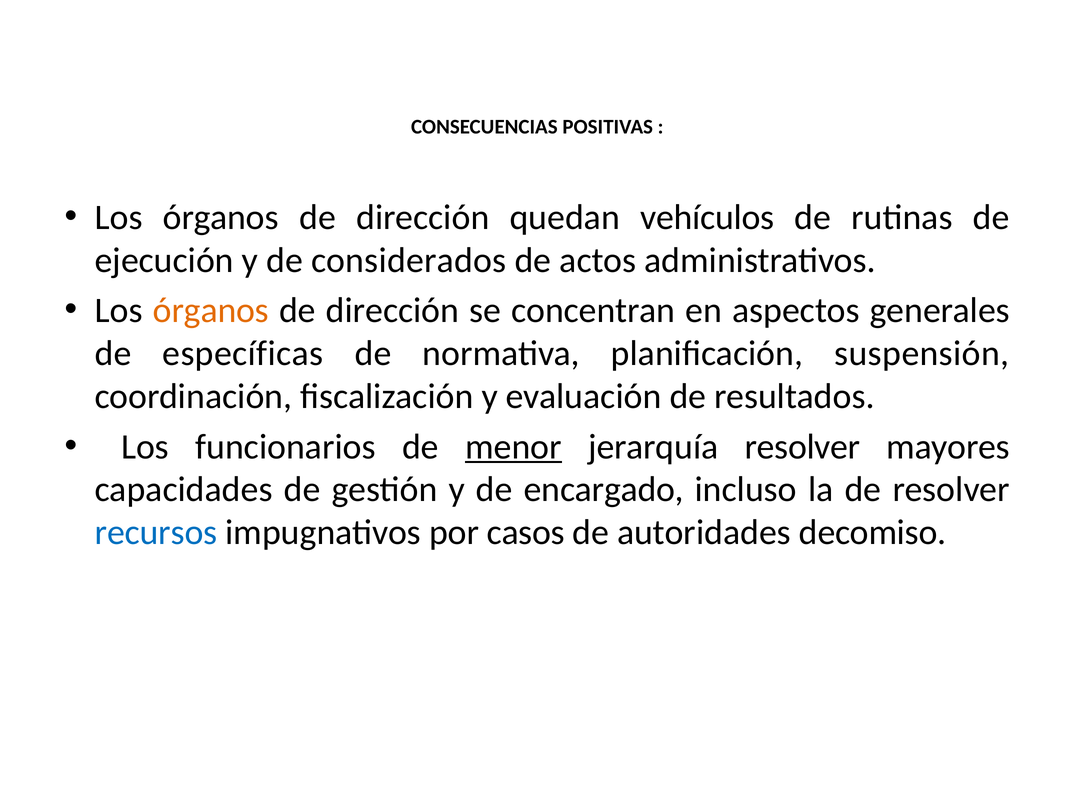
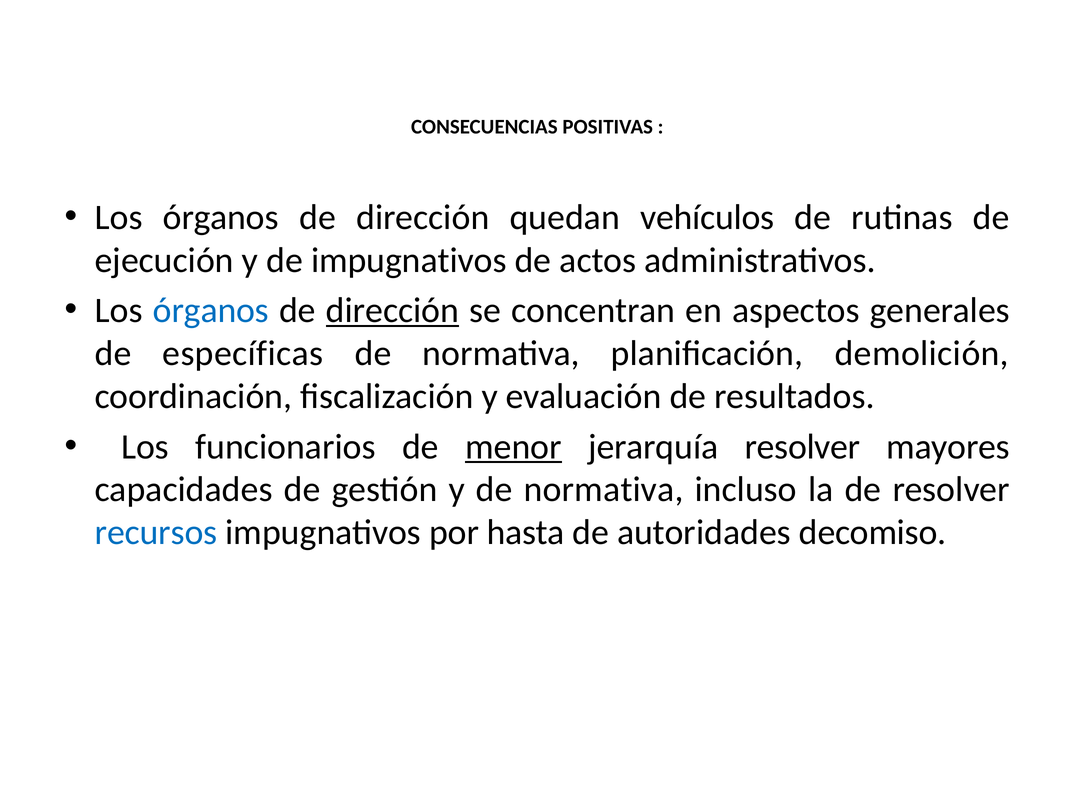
de considerados: considerados -> impugnativos
órganos at (211, 311) colour: orange -> blue
dirección at (392, 311) underline: none -> present
suspensión: suspensión -> demolición
y de encargado: encargado -> normativa
casos: casos -> hasta
